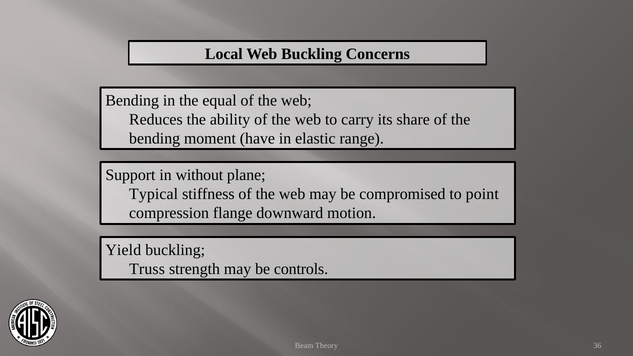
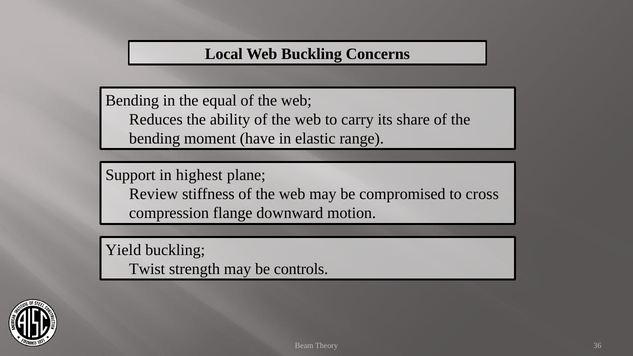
without: without -> highest
Typical: Typical -> Review
point: point -> cross
Truss: Truss -> Twist
